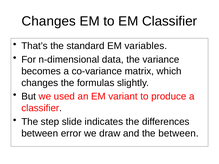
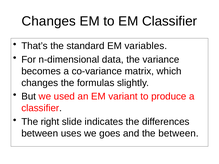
step: step -> right
error: error -> uses
draw: draw -> goes
